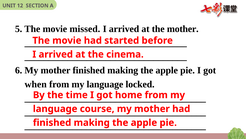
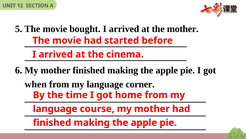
missed: missed -> bought
locked: locked -> corner
